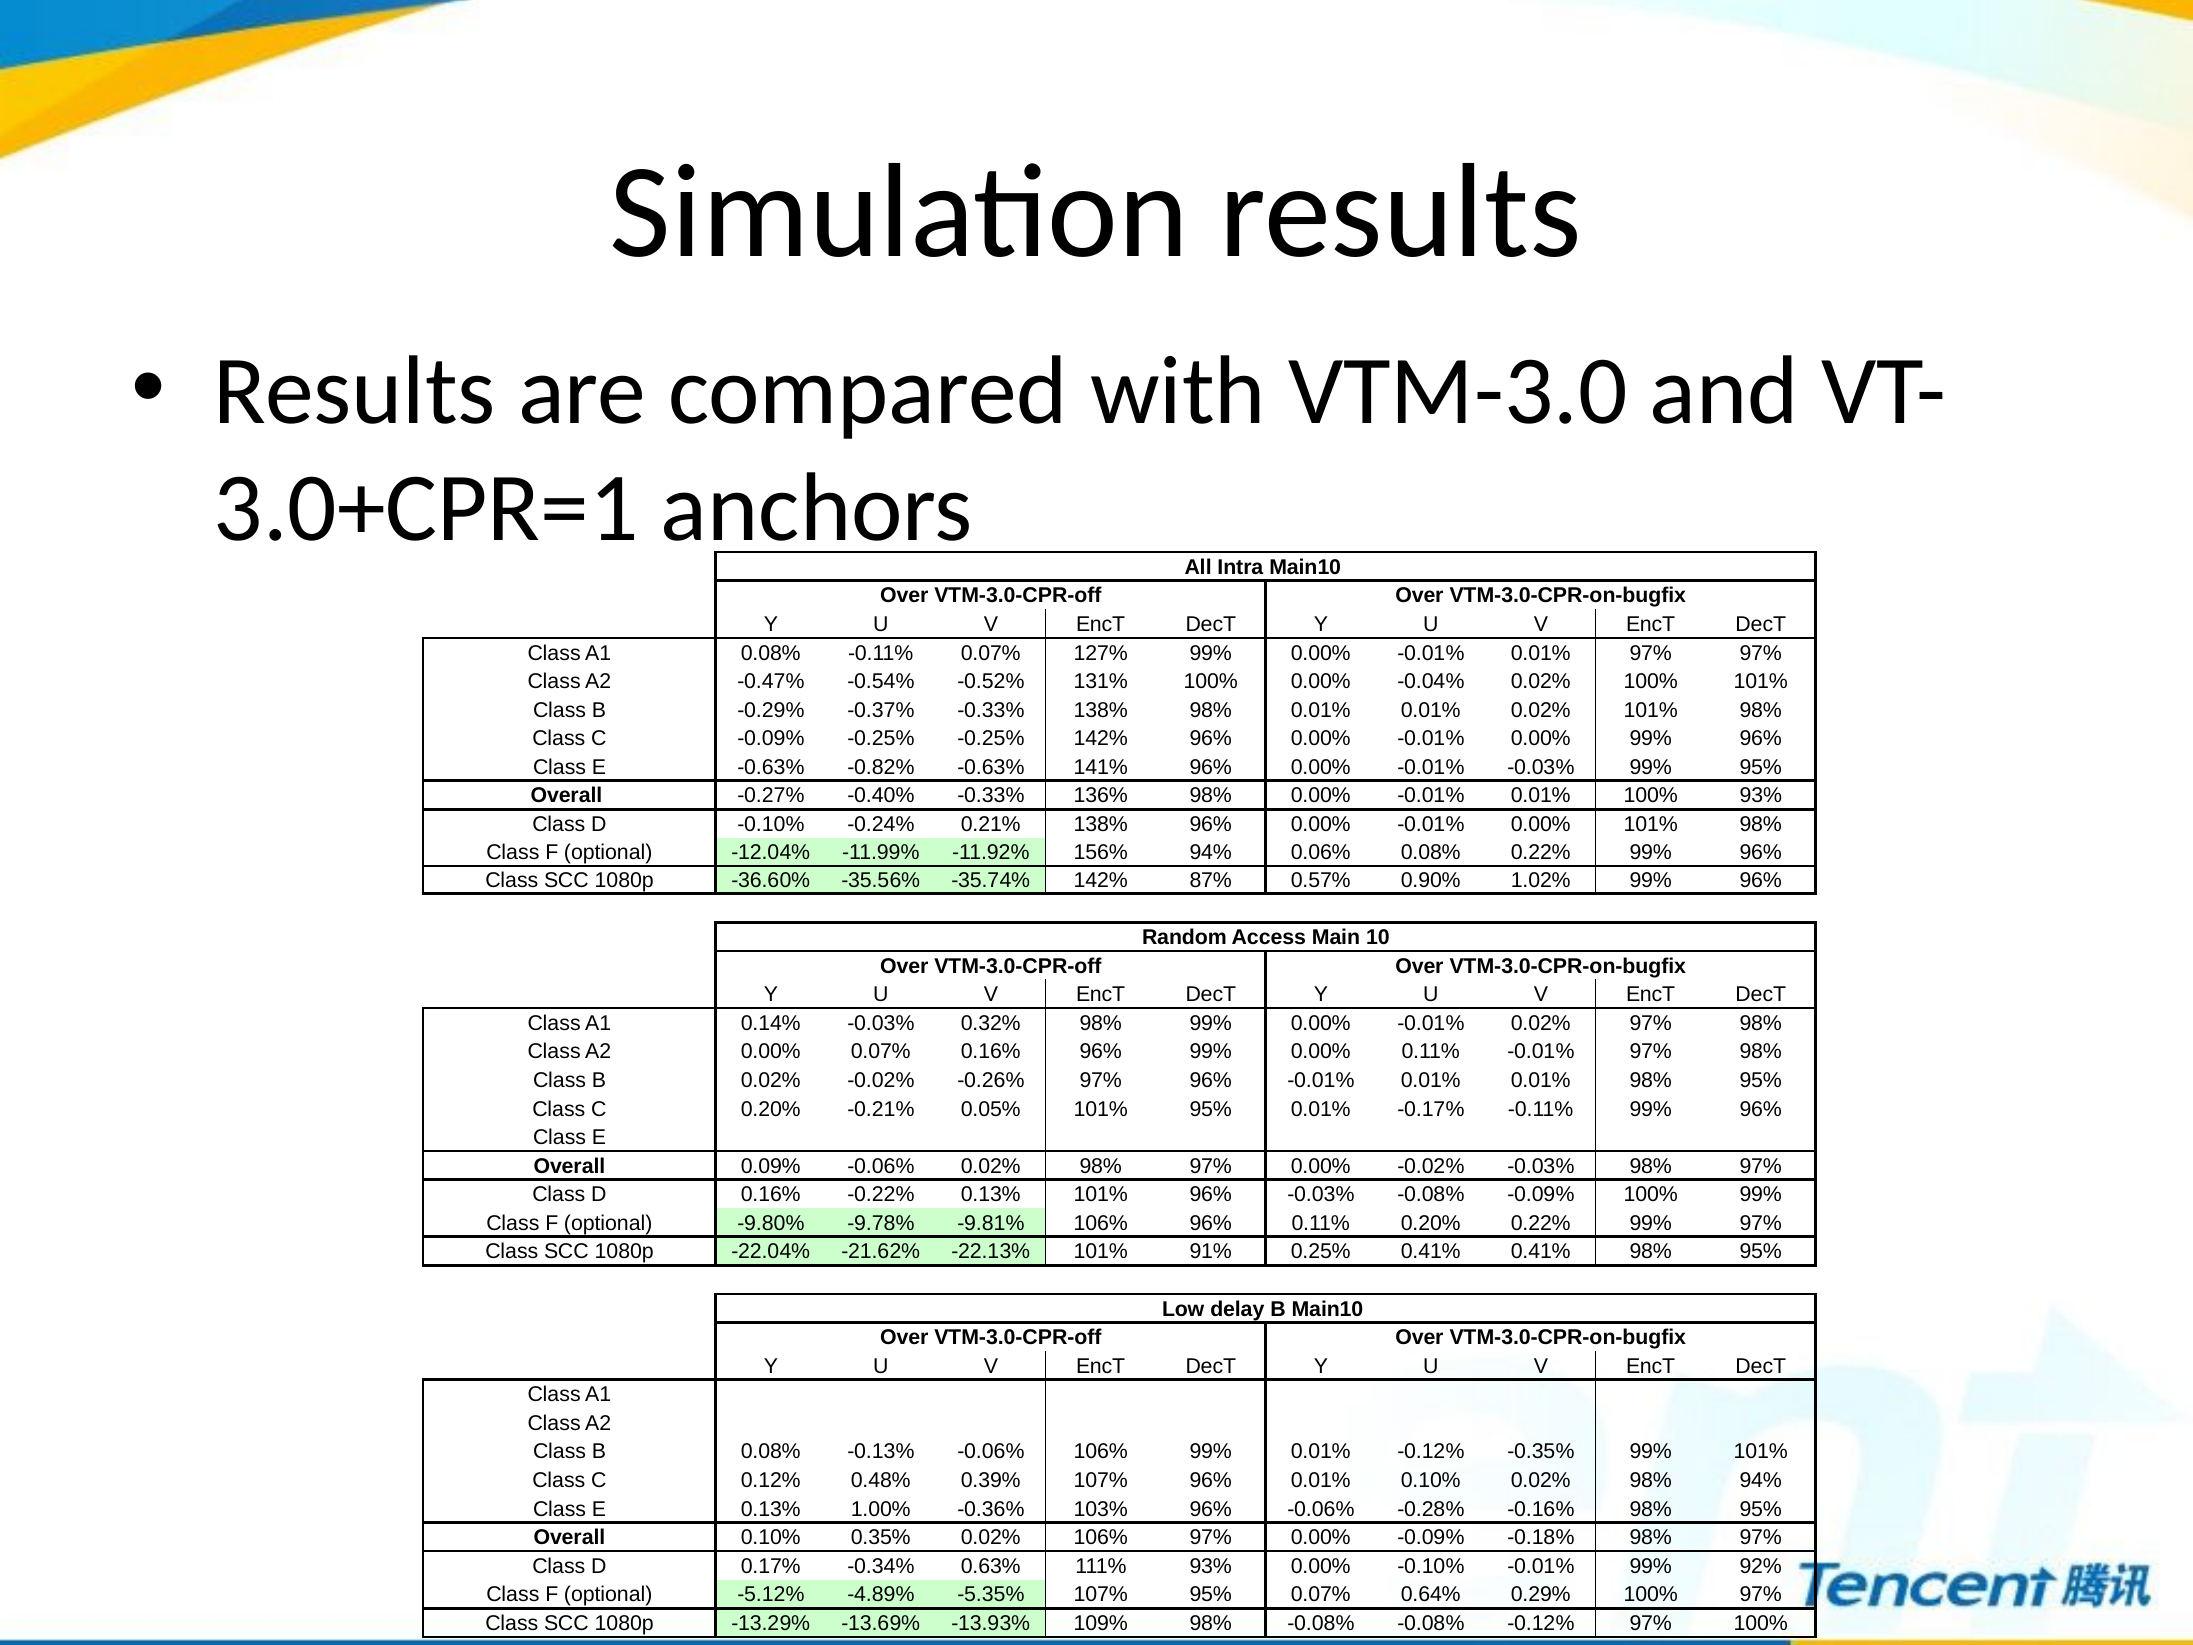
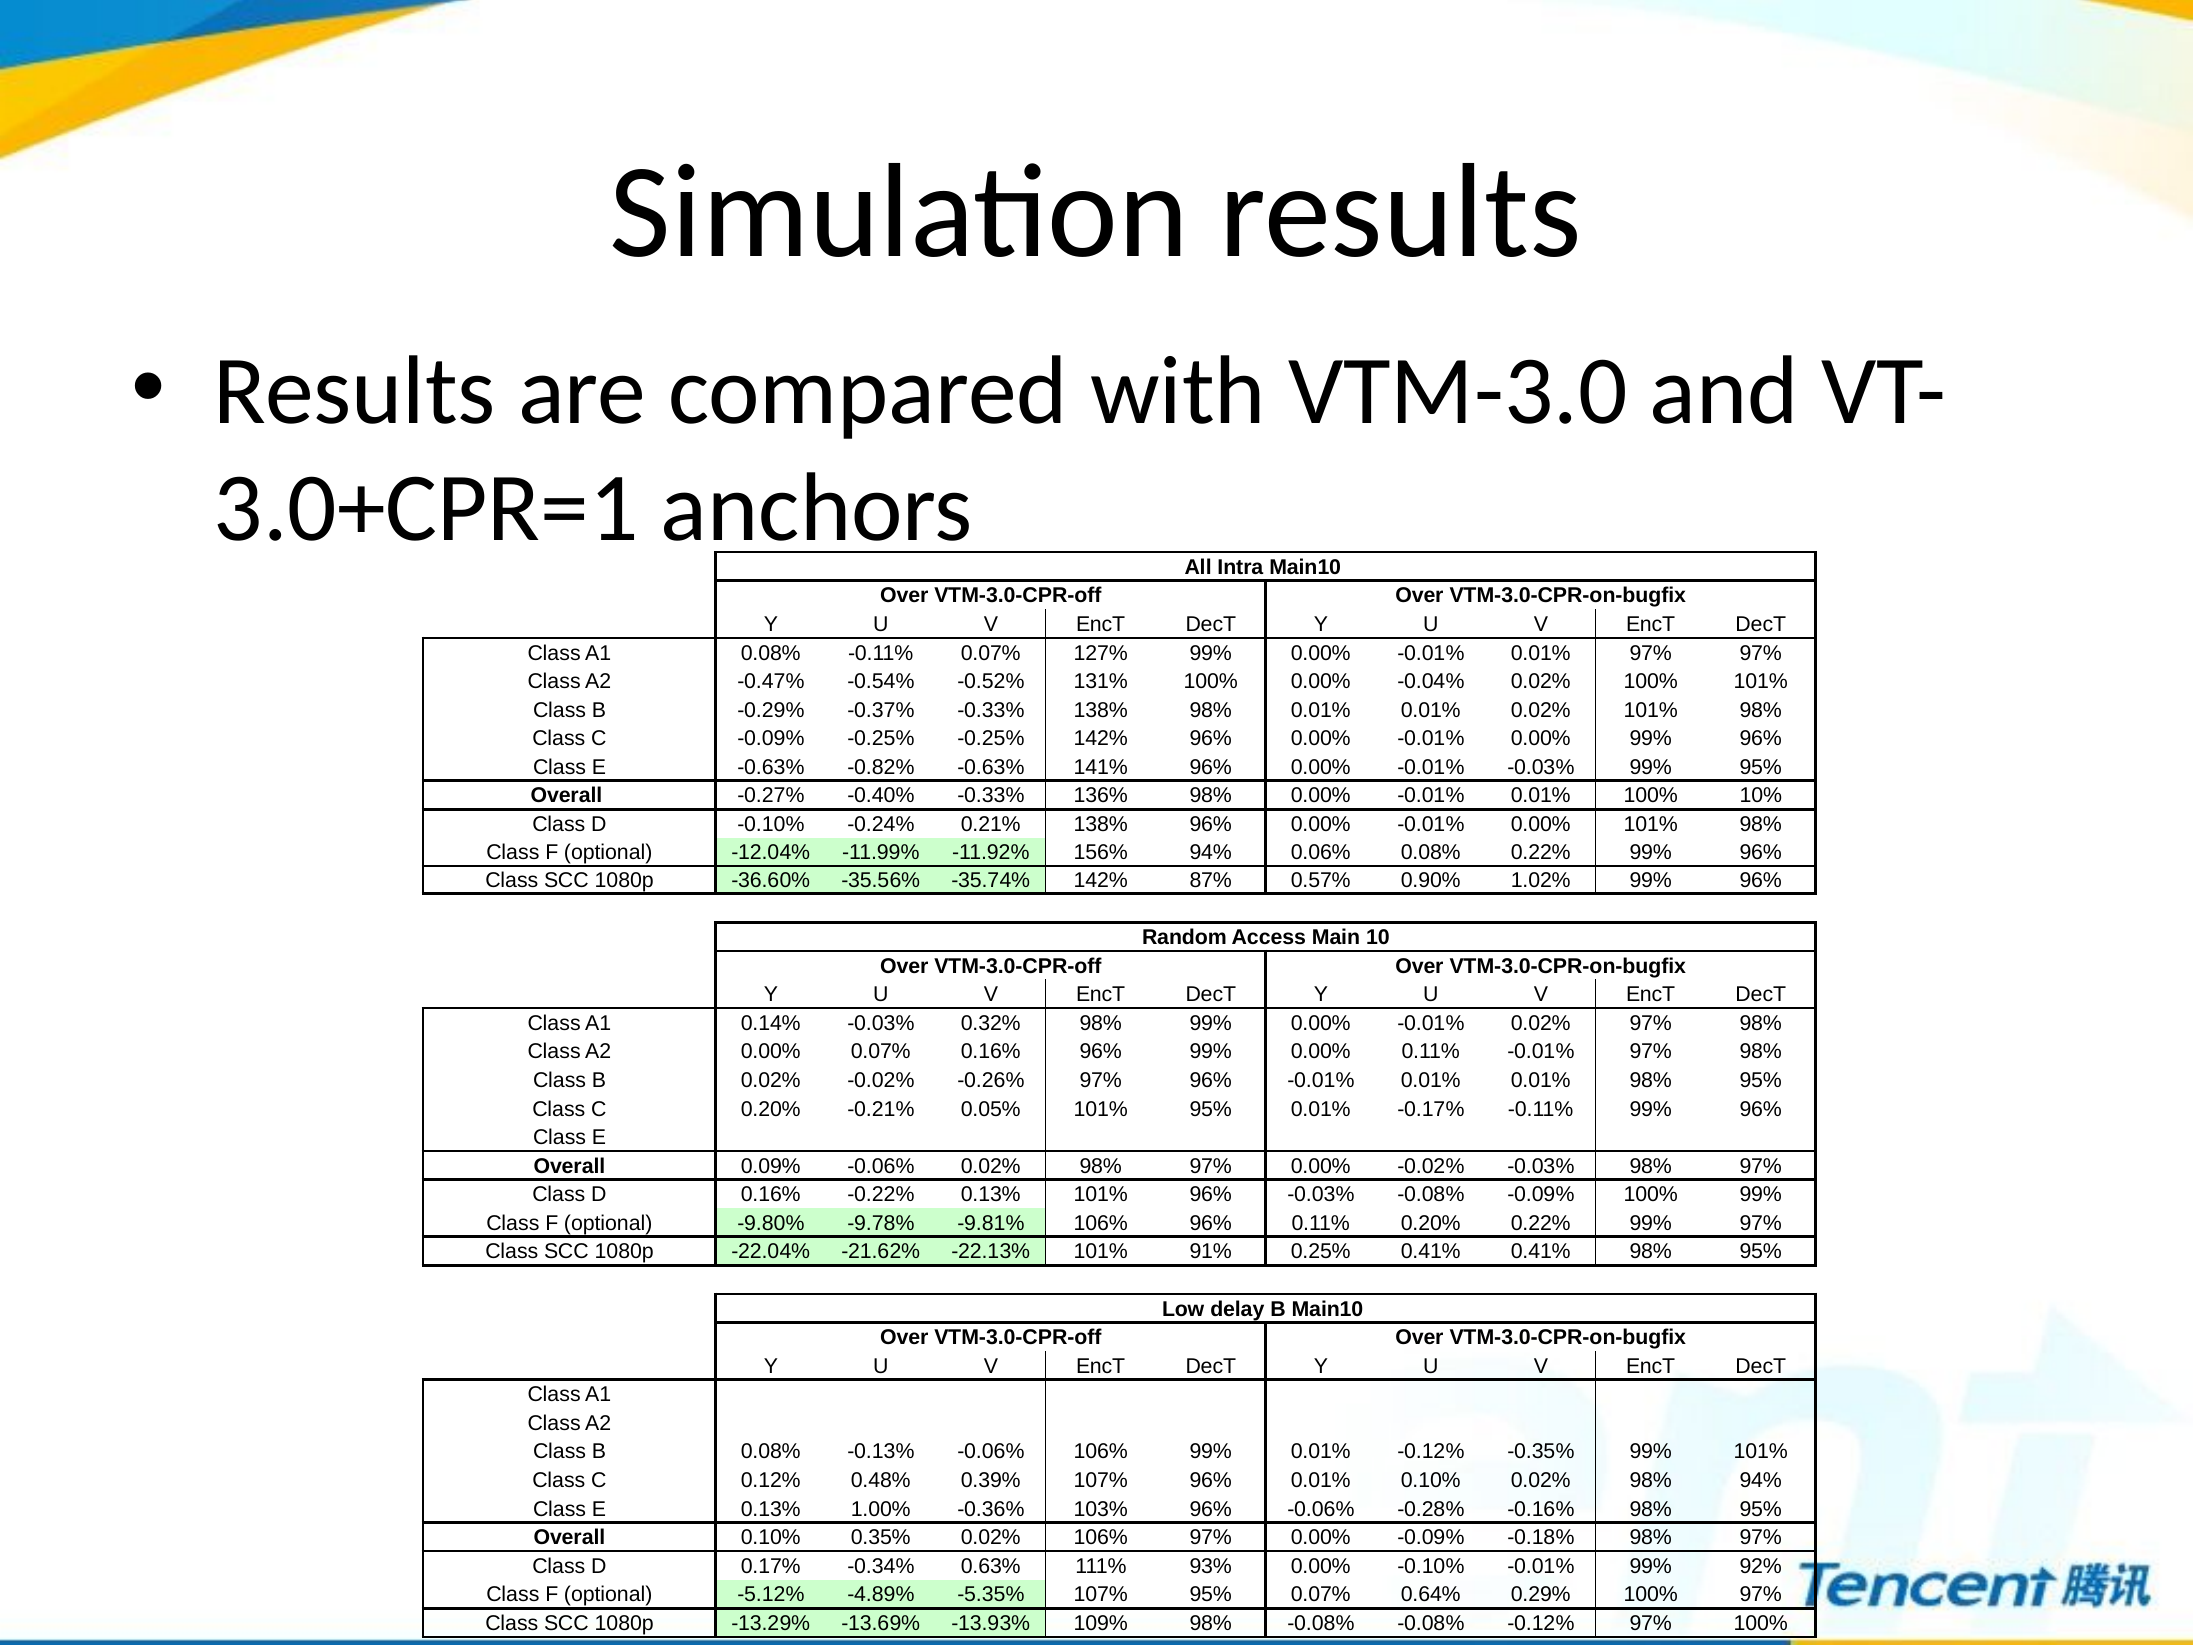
100% 93%: 93% -> 10%
